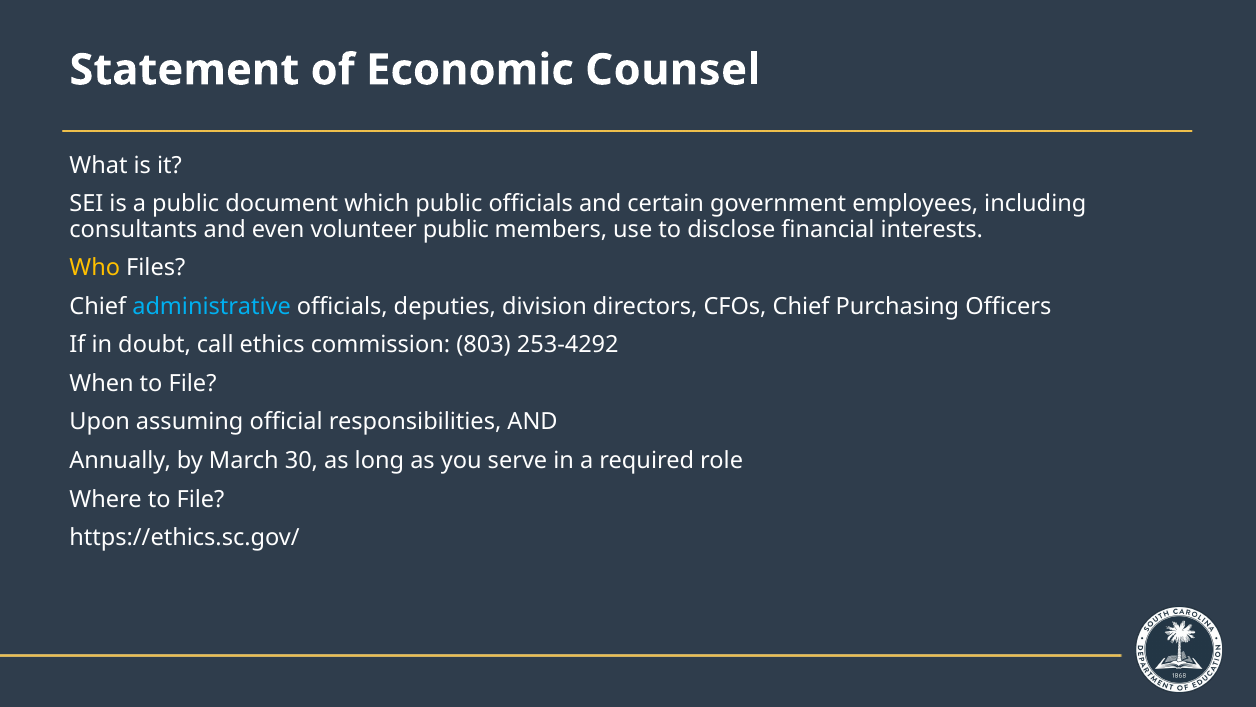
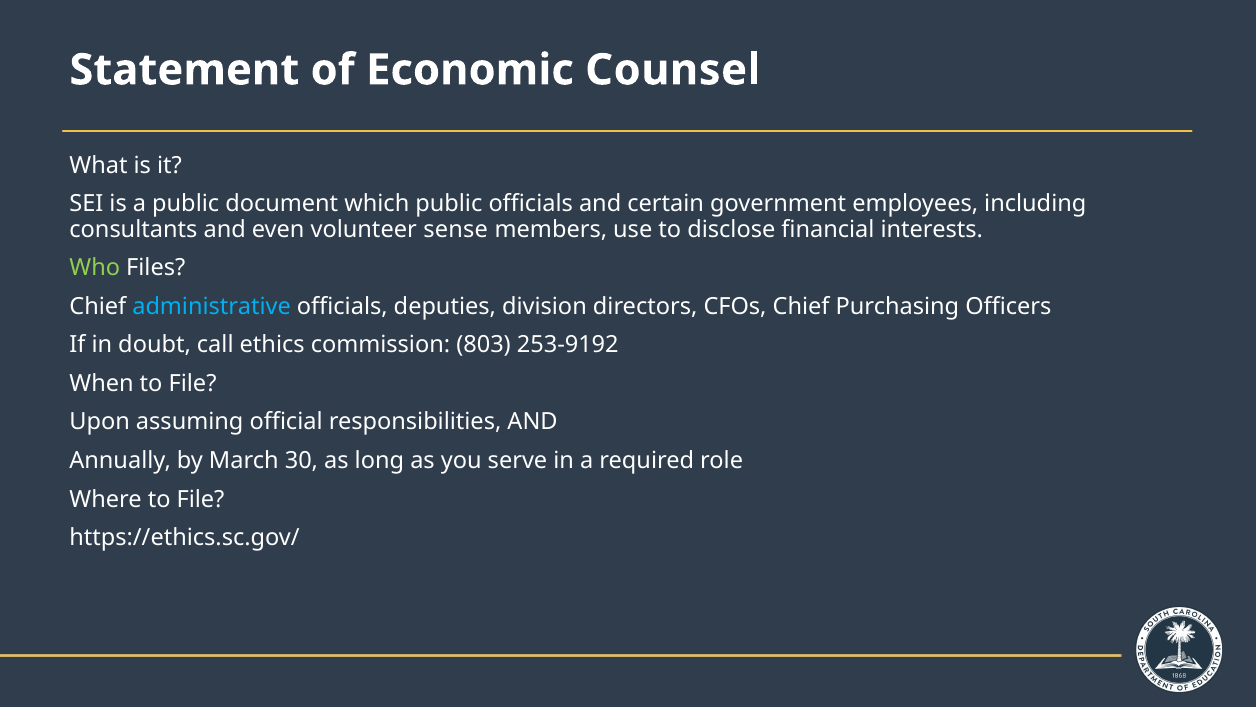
volunteer public: public -> sense
Who colour: yellow -> light green
253-4292: 253-4292 -> 253-9192
